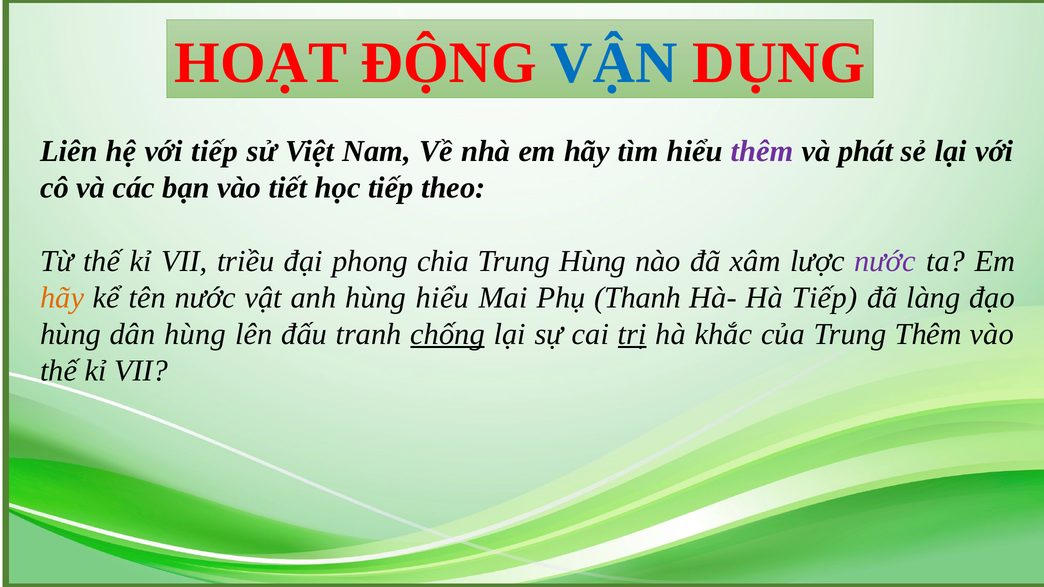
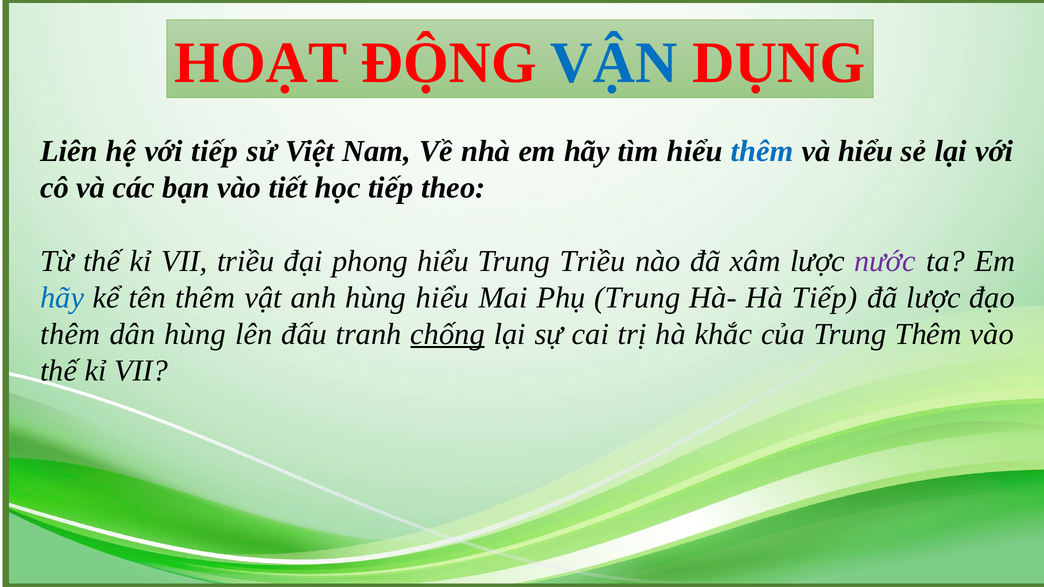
thêm at (762, 151) colour: purple -> blue
và phát: phát -> hiểu
phong chia: chia -> hiểu
Trung Hùng: Hùng -> Triều
hãy at (62, 298) colour: orange -> blue
tên nước: nước -> thêm
Phụ Thanh: Thanh -> Trung
đã làng: làng -> lược
hùng at (71, 334): hùng -> thêm
trị underline: present -> none
